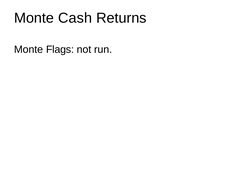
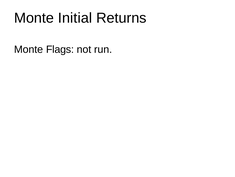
Cash: Cash -> Initial
